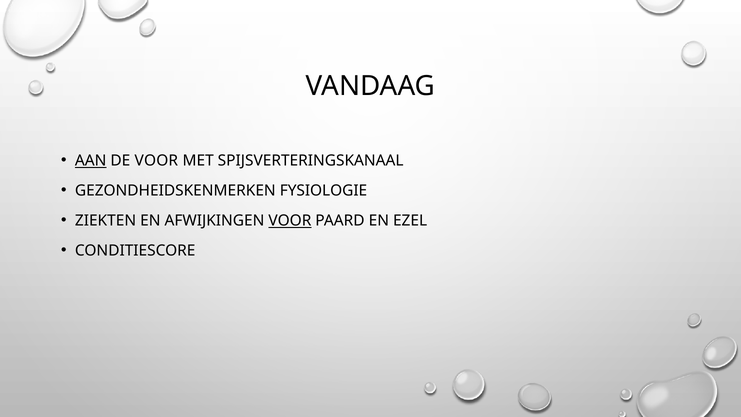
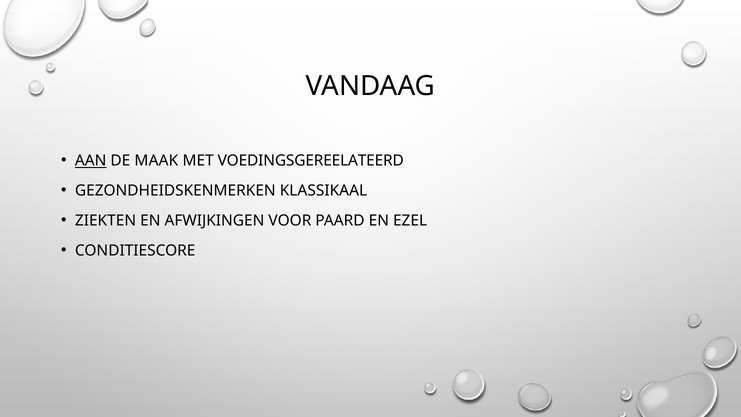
DE VOOR: VOOR -> MAAK
SPIJSVERTERINGSKANAAL: SPIJSVERTERINGSKANAAL -> VOEDINGSGEREELATEERD
FYSIOLOGIE: FYSIOLOGIE -> KLASSIKAAL
VOOR at (290, 221) underline: present -> none
